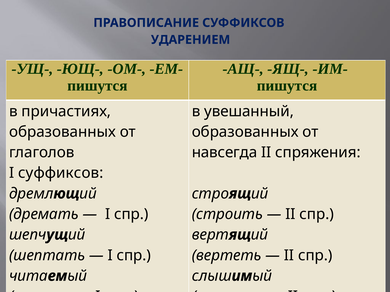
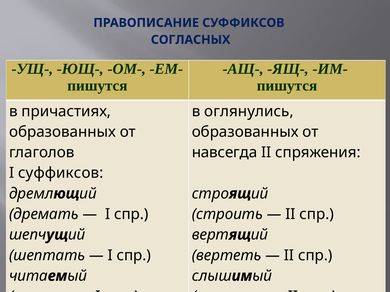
УДАРЕНИЕМ: УДАРЕНИЕМ -> СОГЛАСНЫХ
увешанный: увешанный -> оглянулись
